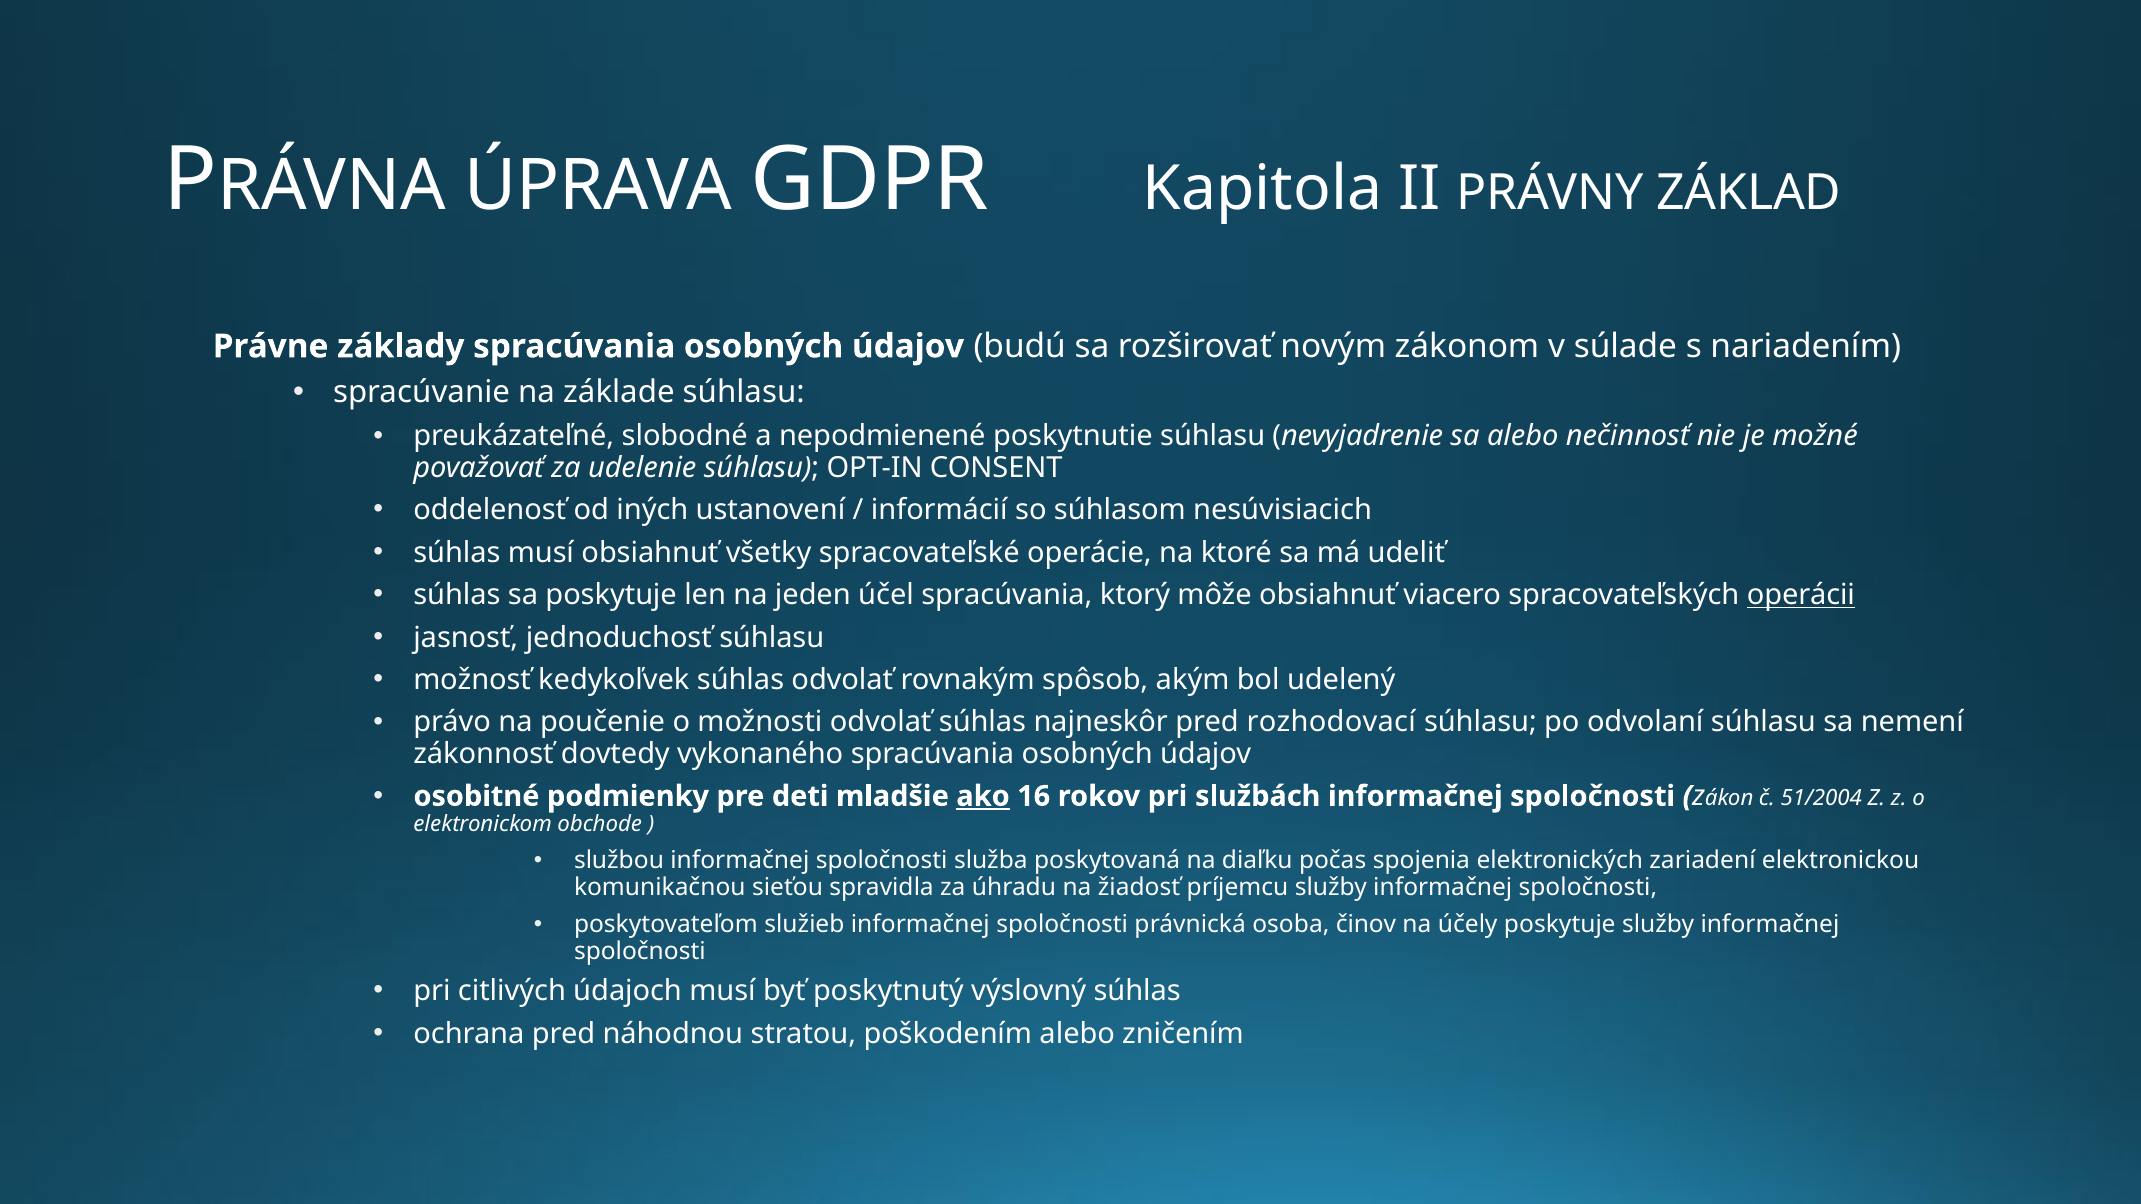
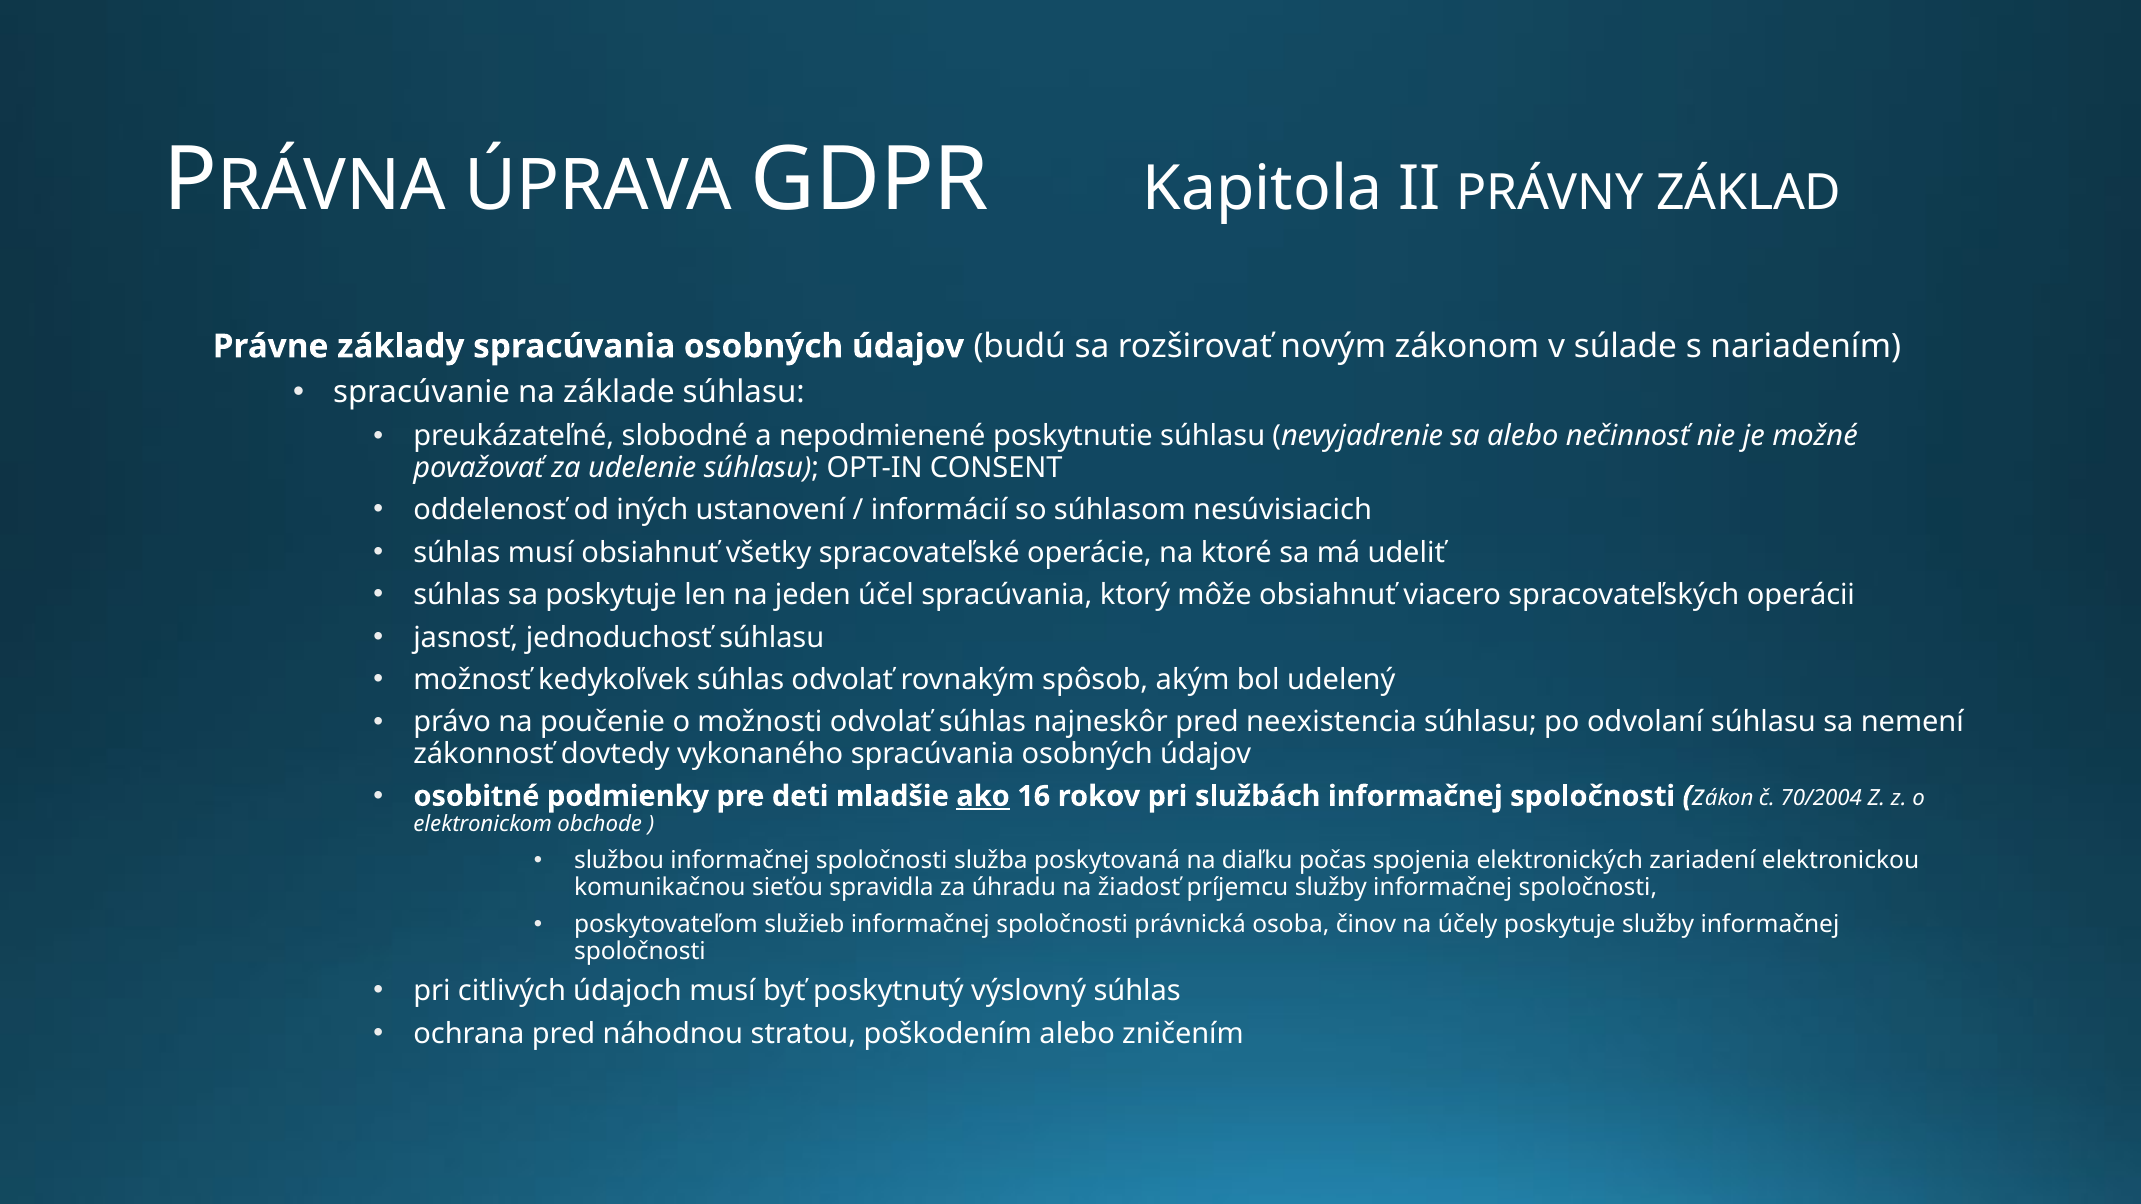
operácii underline: present -> none
rozhodovací: rozhodovací -> neexistencia
51/2004: 51/2004 -> 70/2004
